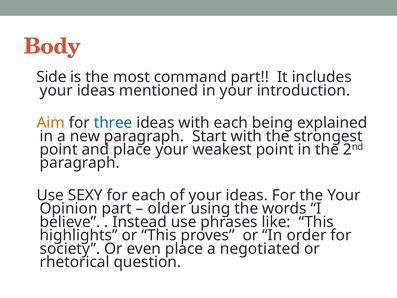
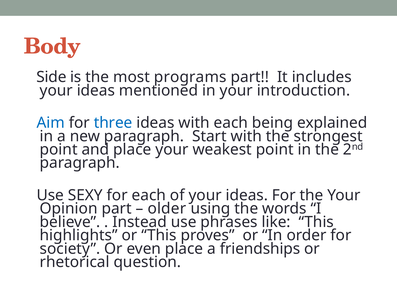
command: command -> programs
Aim colour: orange -> blue
negotiated: negotiated -> friendships
